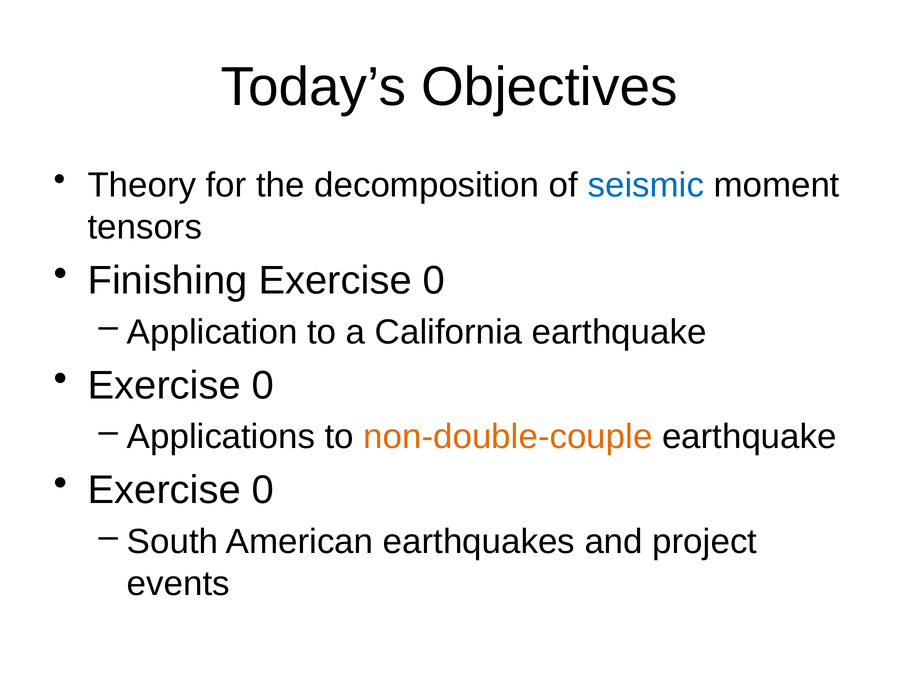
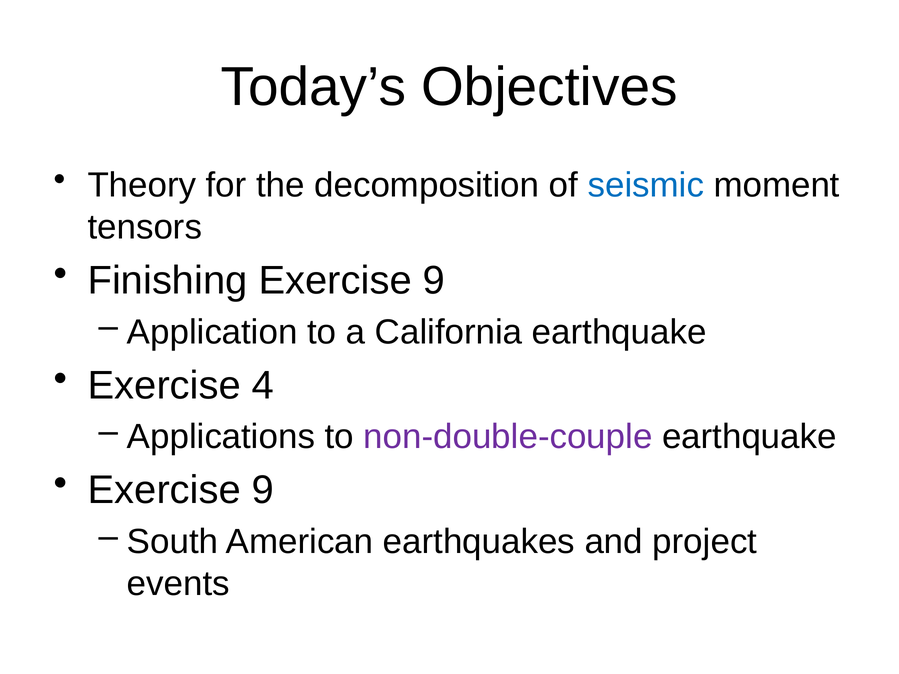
Finishing Exercise 0: 0 -> 9
0 at (263, 385): 0 -> 4
non-double-couple colour: orange -> purple
0 at (263, 490): 0 -> 9
